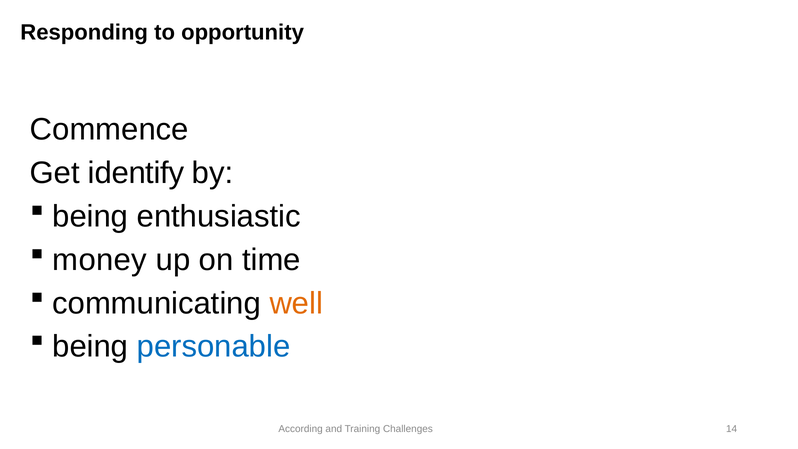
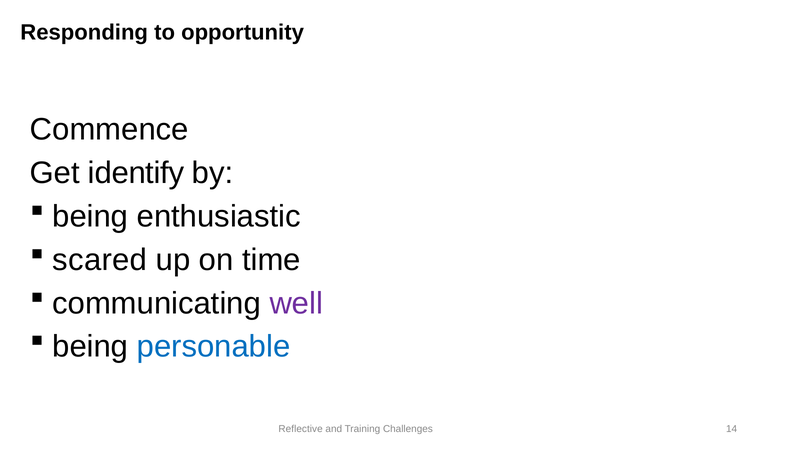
money: money -> scared
well colour: orange -> purple
According: According -> Reflective
